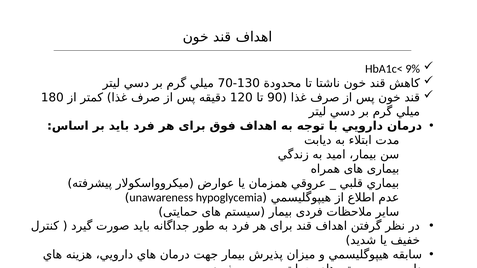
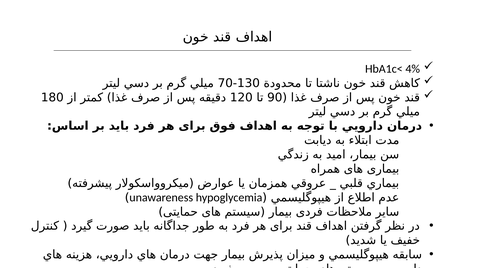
9%: 9% -> 4%
